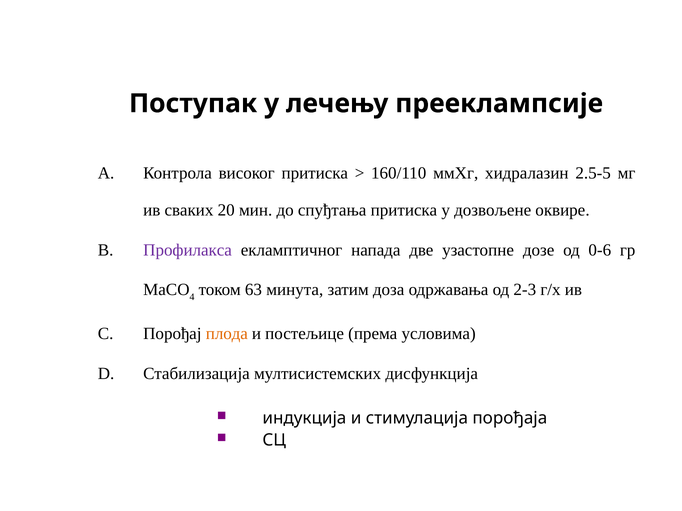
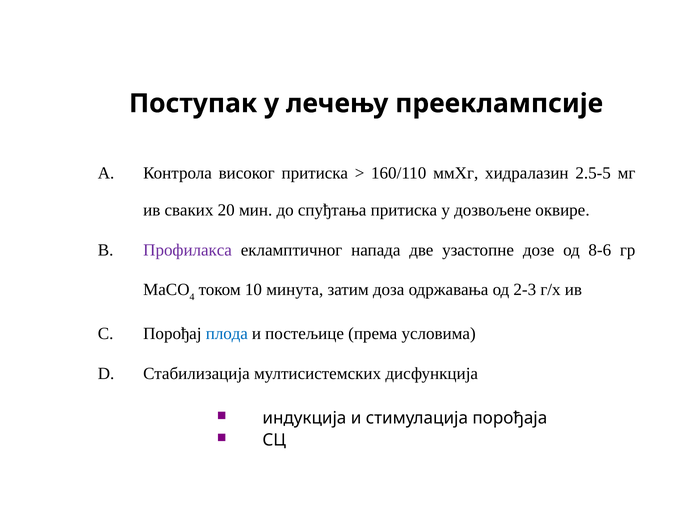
0-6: 0-6 -> 8-6
63: 63 -> 10
плода colour: orange -> blue
